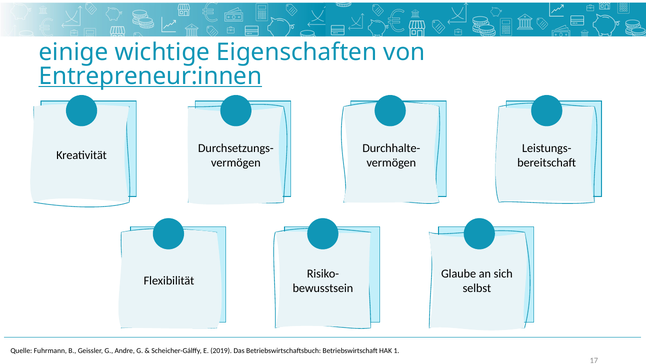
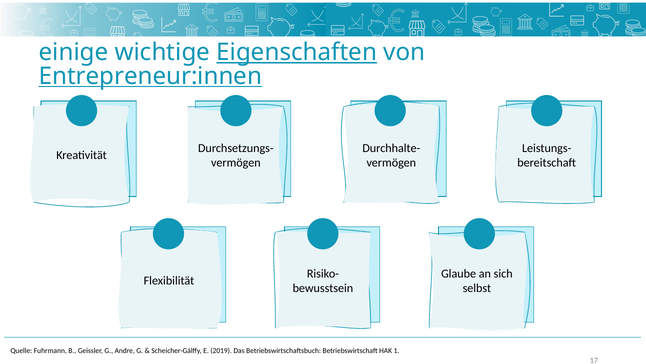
Eigenschaften underline: none -> present
